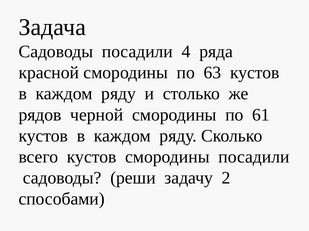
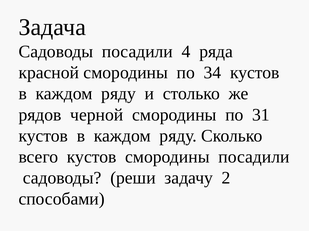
63: 63 -> 34
61: 61 -> 31
